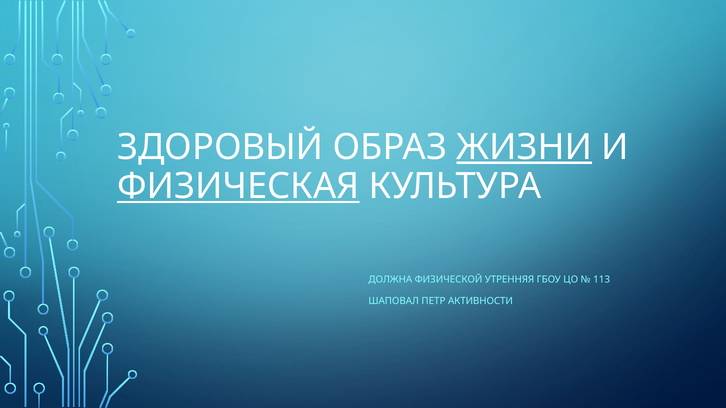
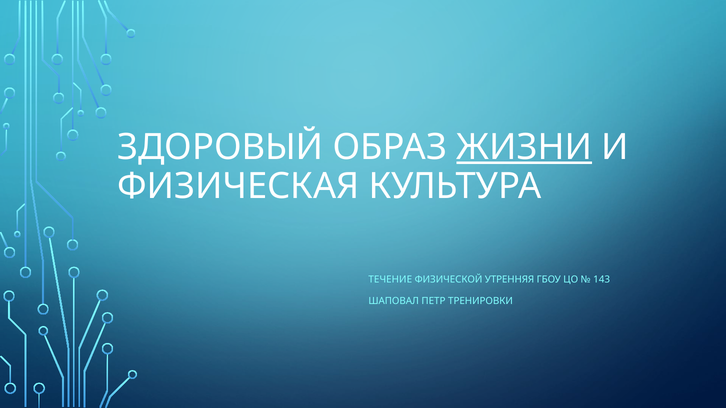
ФИЗИЧЕСКАЯ underline: present -> none
ДОЛЖНА: ДОЛЖНА -> ТЕЧЕНИЕ
113: 113 -> 143
АКТИВНОСТИ: АКТИВНОСТИ -> ТРЕНИРОВКИ
